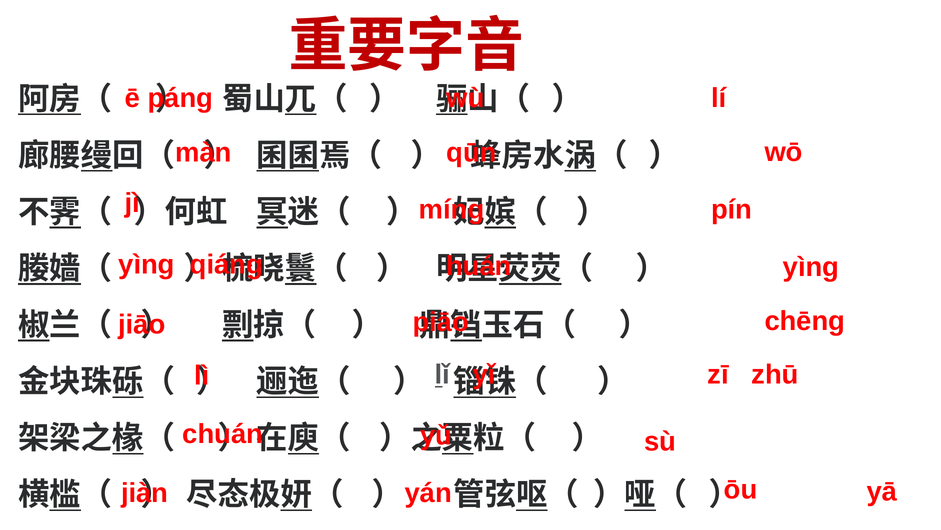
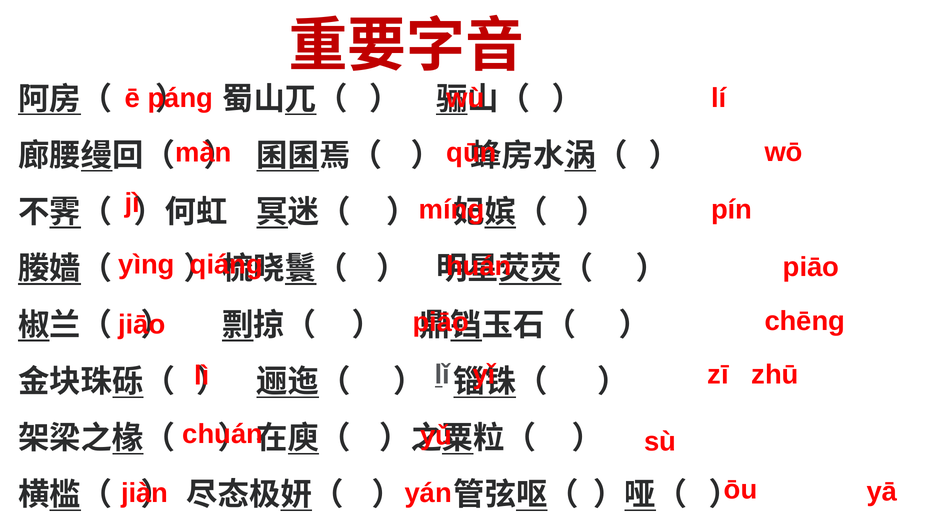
yìng at (811, 267): yìng -> piāo
